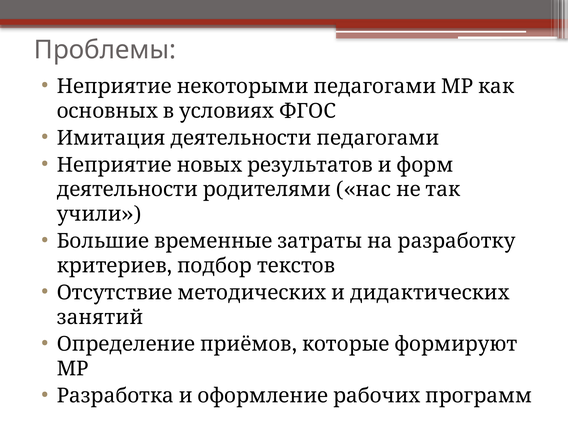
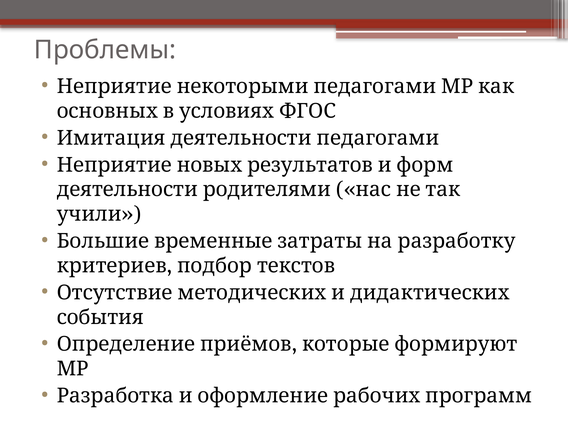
занятий: занятий -> события
